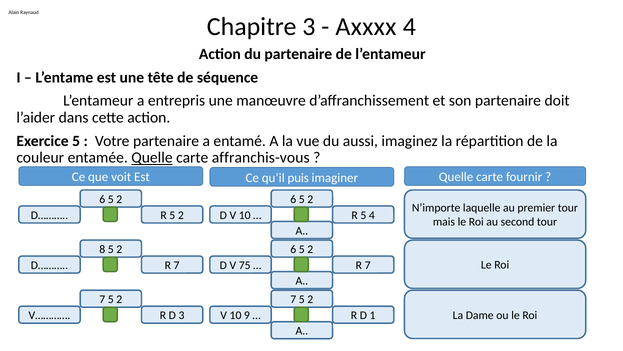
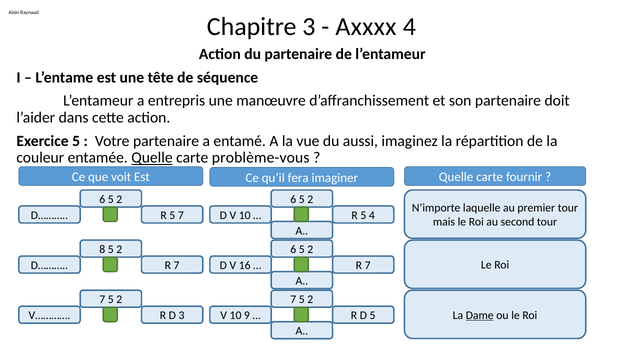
affranchis-vous: affranchis-vous -> problème-vous
puis: puis -> fera
R 5 2: 2 -> 7
75: 75 -> 16
Dame underline: none -> present
D 1: 1 -> 5
